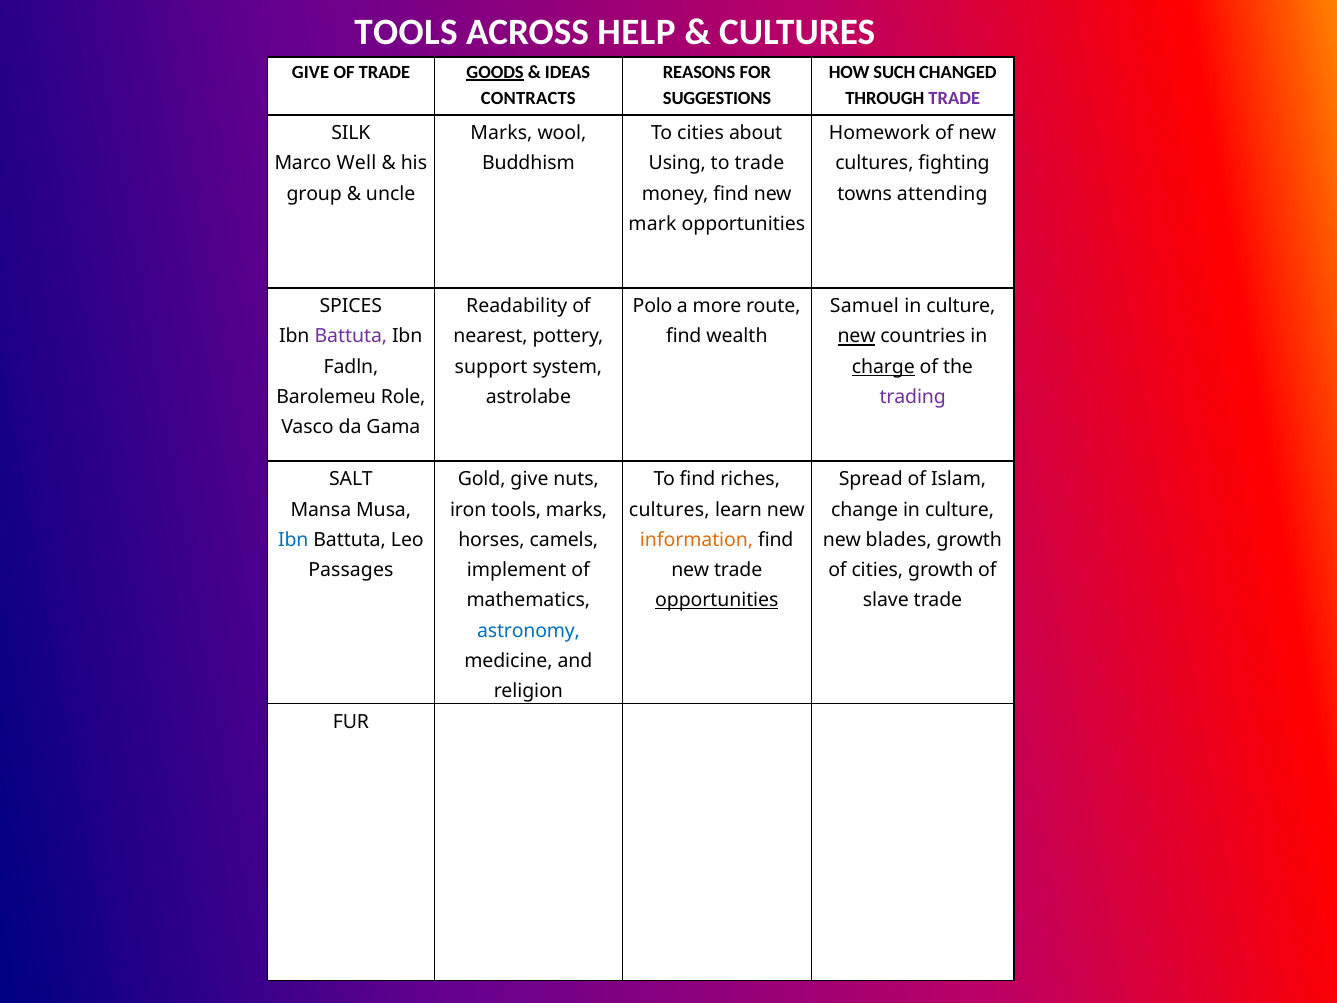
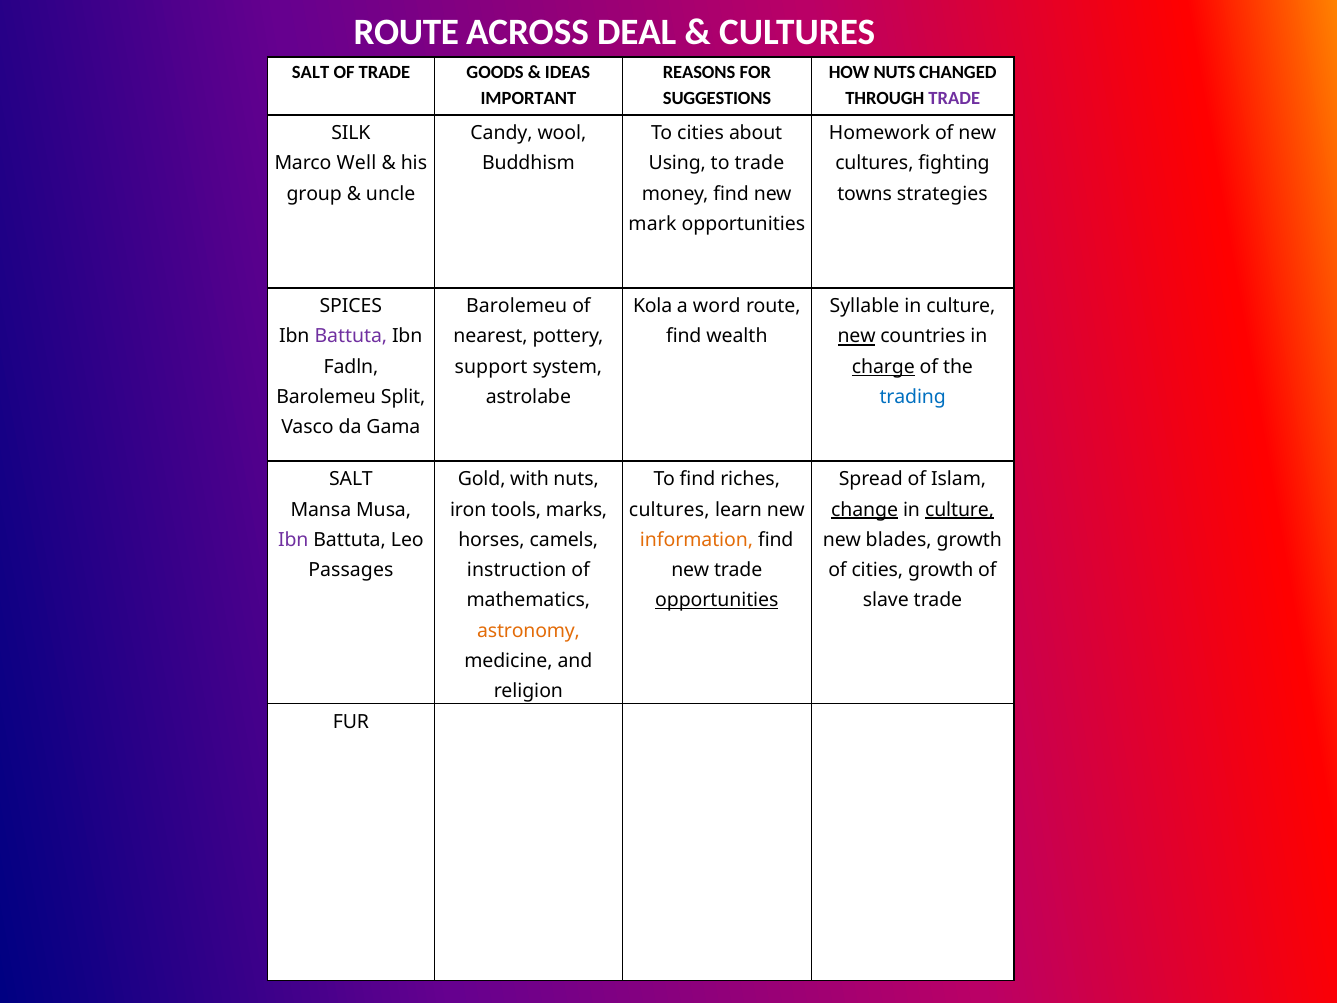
TOOLS at (406, 32): TOOLS -> ROUTE
HELP: HELP -> DEAL
GIVE at (311, 72): GIVE -> SALT
GOODS underline: present -> none
HOW SUCH: SUCH -> NUTS
CONTRACTS: CONTRACTS -> IMPORTANT
Marks at (501, 133): Marks -> Candy
attending: attending -> strategies
Readability at (517, 306): Readability -> Barolemeu
Polo: Polo -> Kola
more: more -> word
Samuel: Samuel -> Syllable
Role: Role -> Split
trading colour: purple -> blue
Gold give: give -> with
change underline: none -> present
culture at (960, 510) underline: none -> present
Ibn at (293, 540) colour: blue -> purple
implement: implement -> instruction
astronomy colour: blue -> orange
